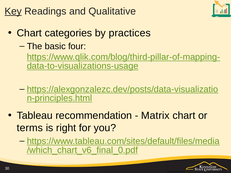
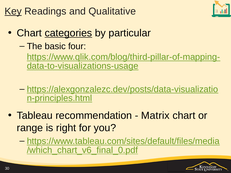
categories underline: none -> present
practices: practices -> particular
terms: terms -> range
